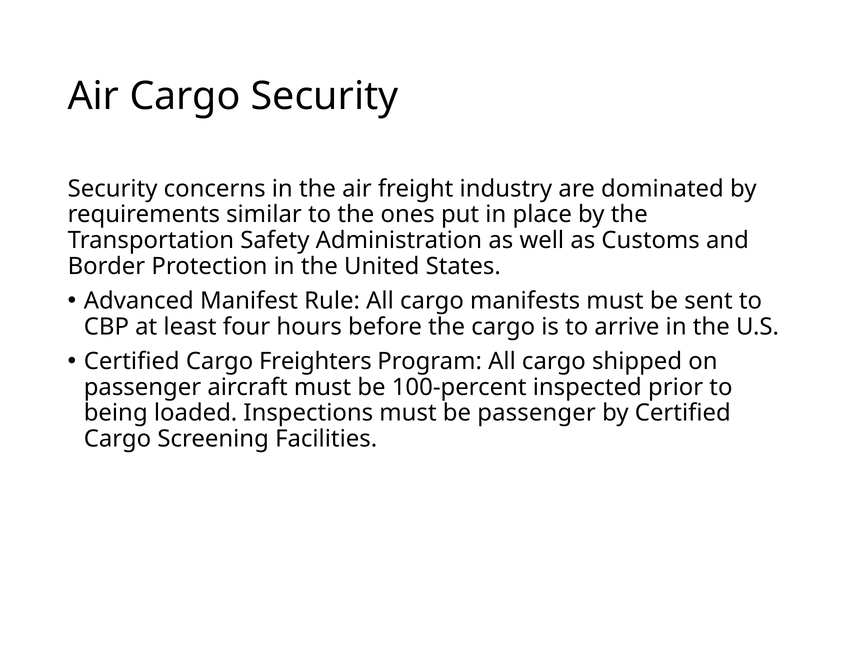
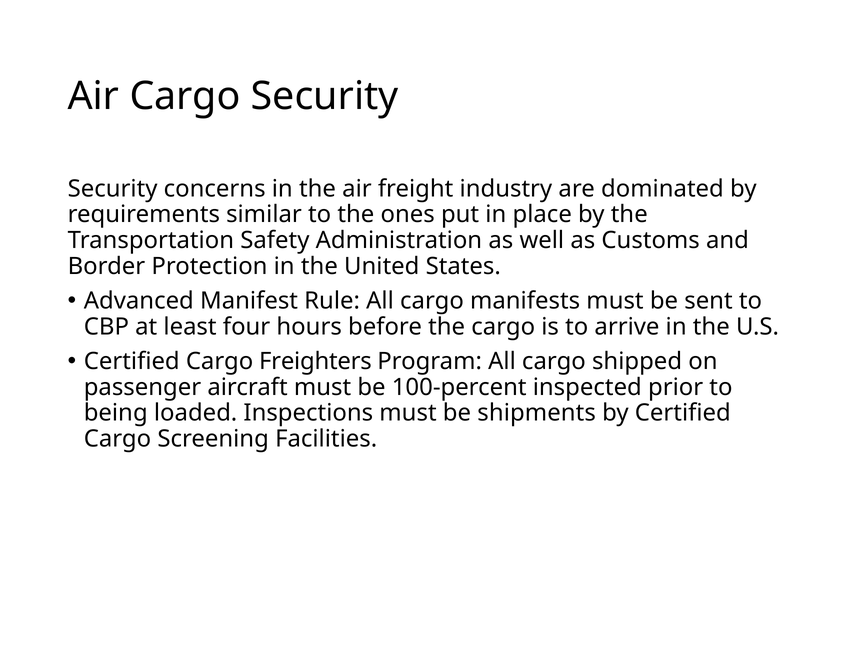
be passenger: passenger -> shipments
